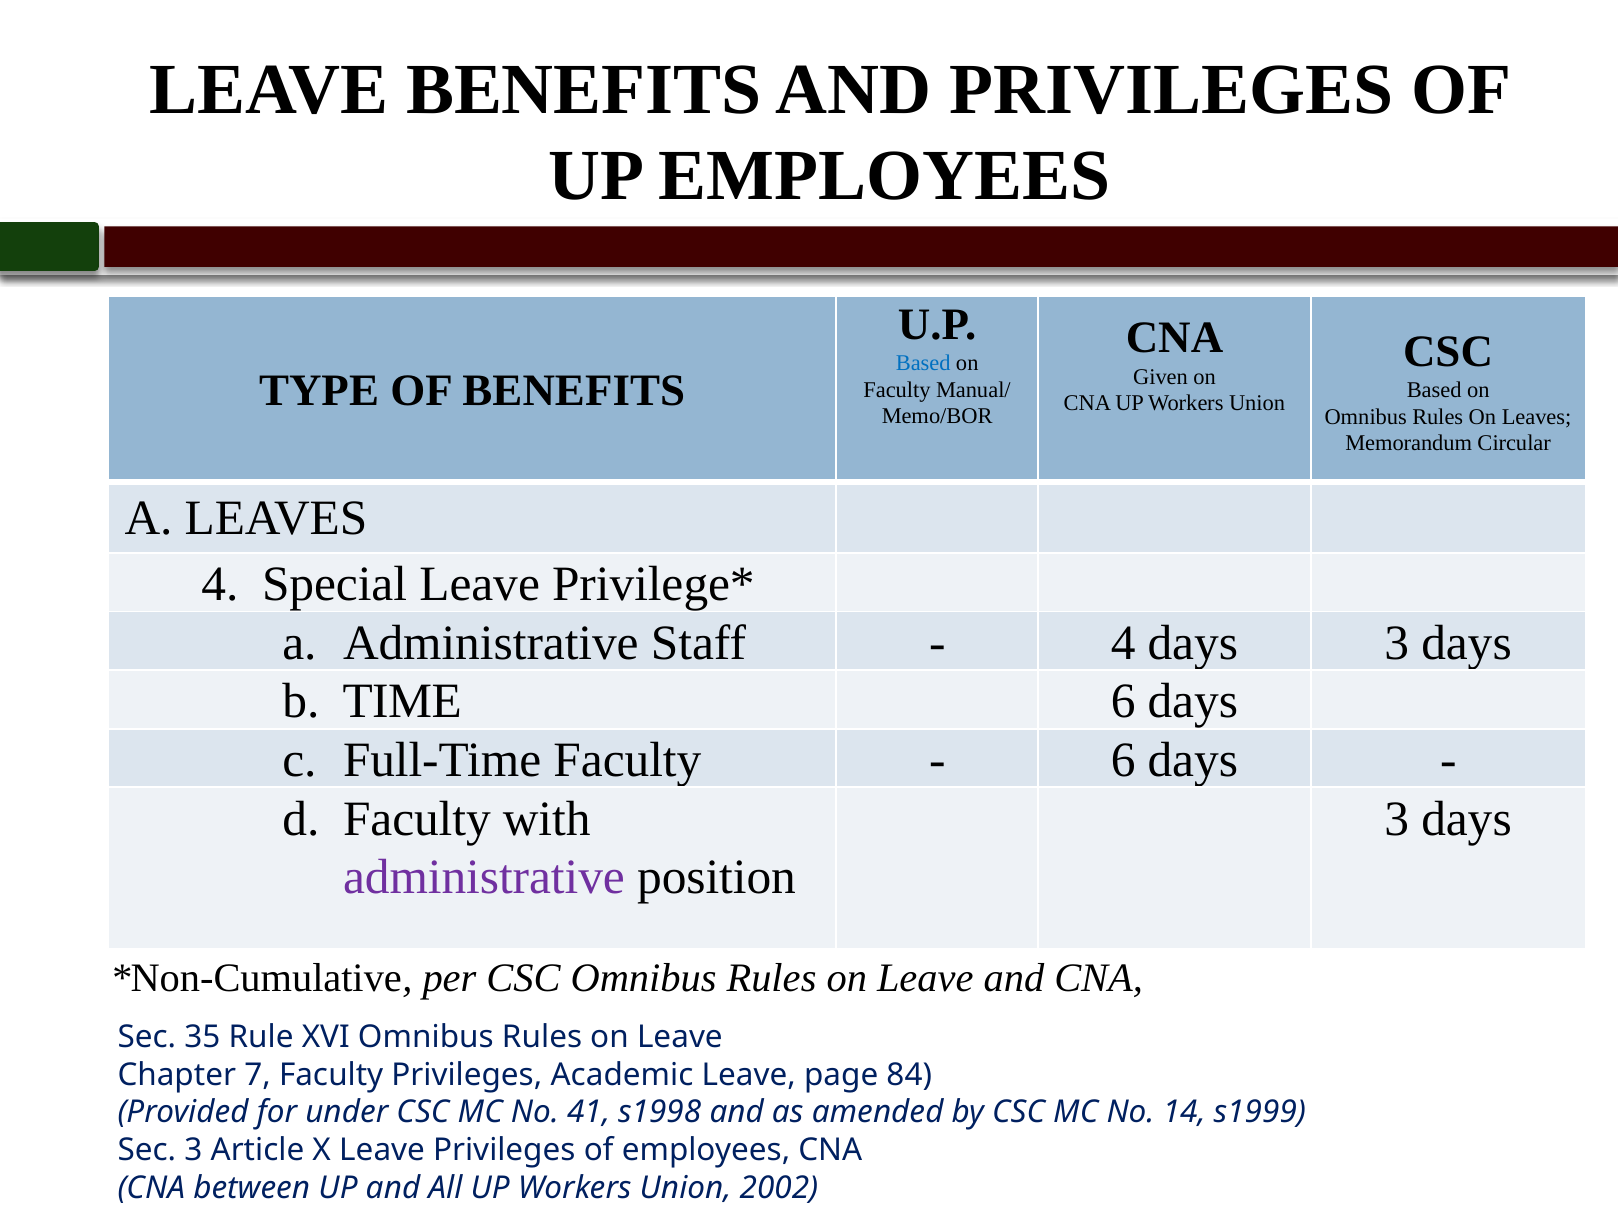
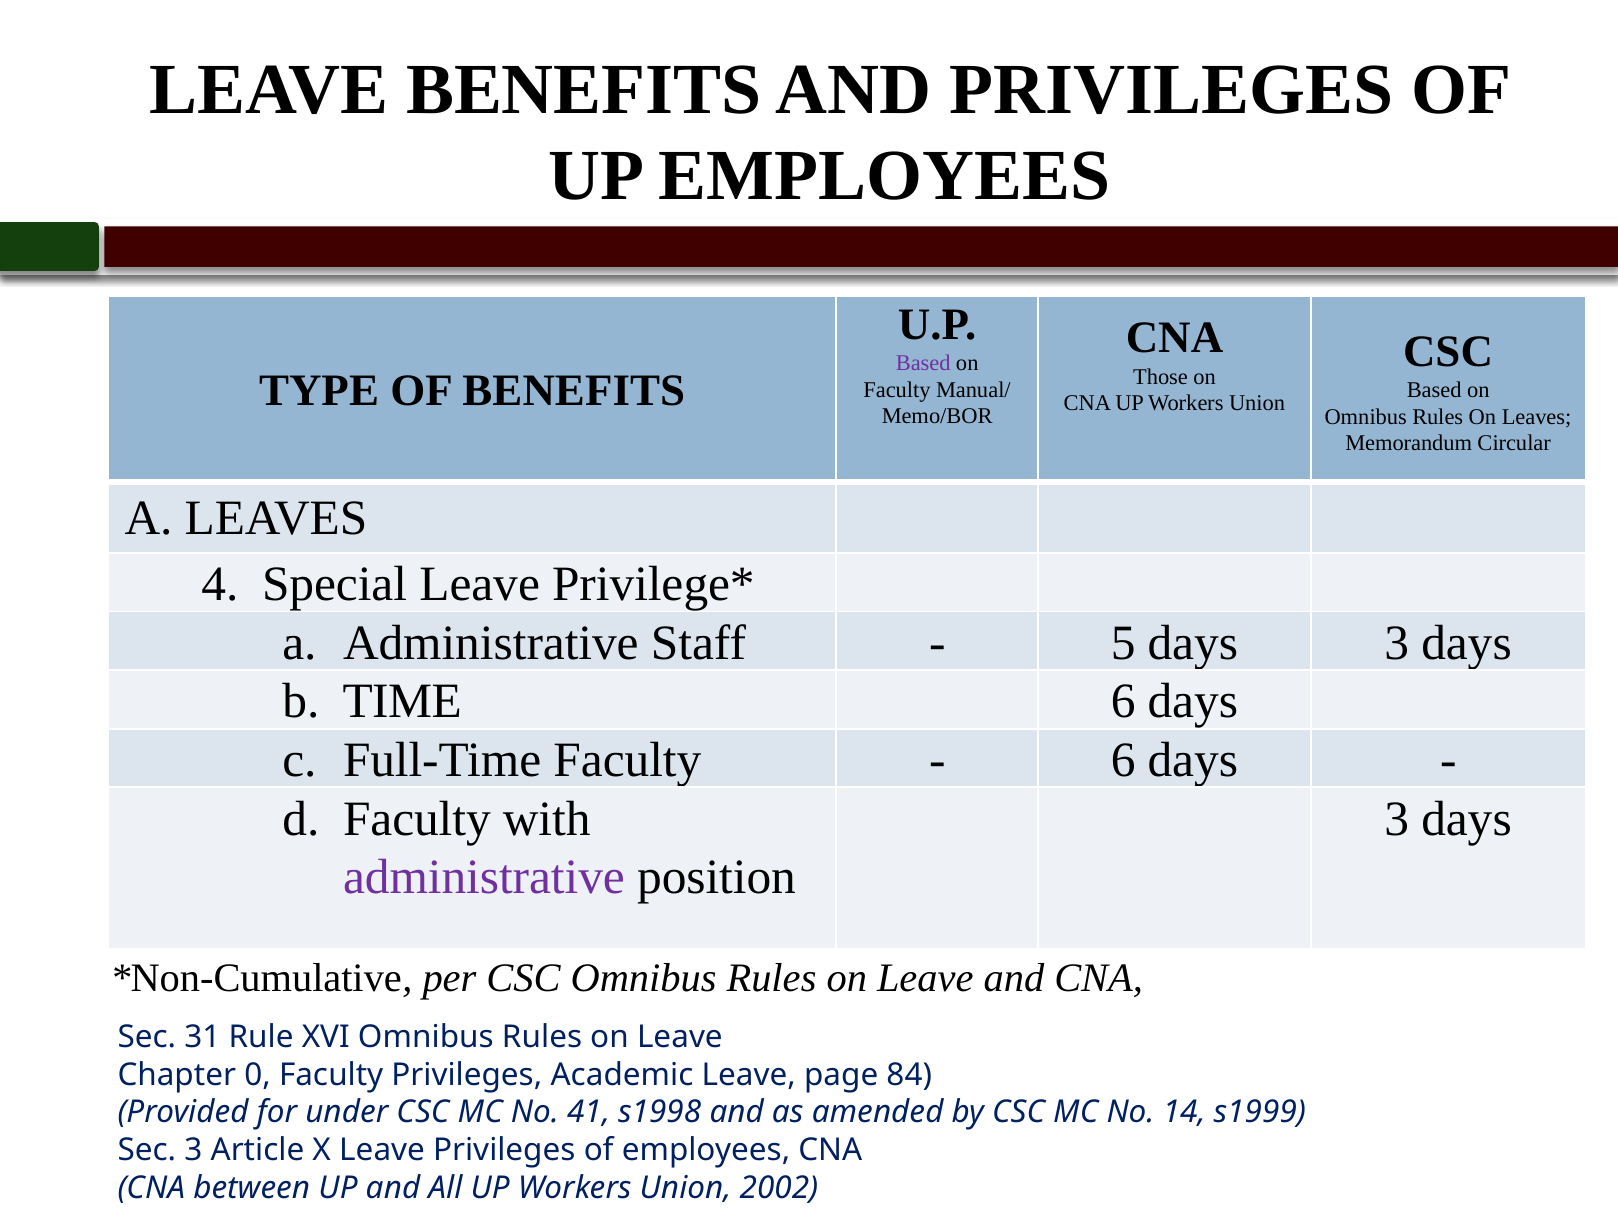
Based at (923, 364) colour: blue -> purple
Given: Given -> Those
4 at (1123, 643): 4 -> 5
35: 35 -> 31
7: 7 -> 0
